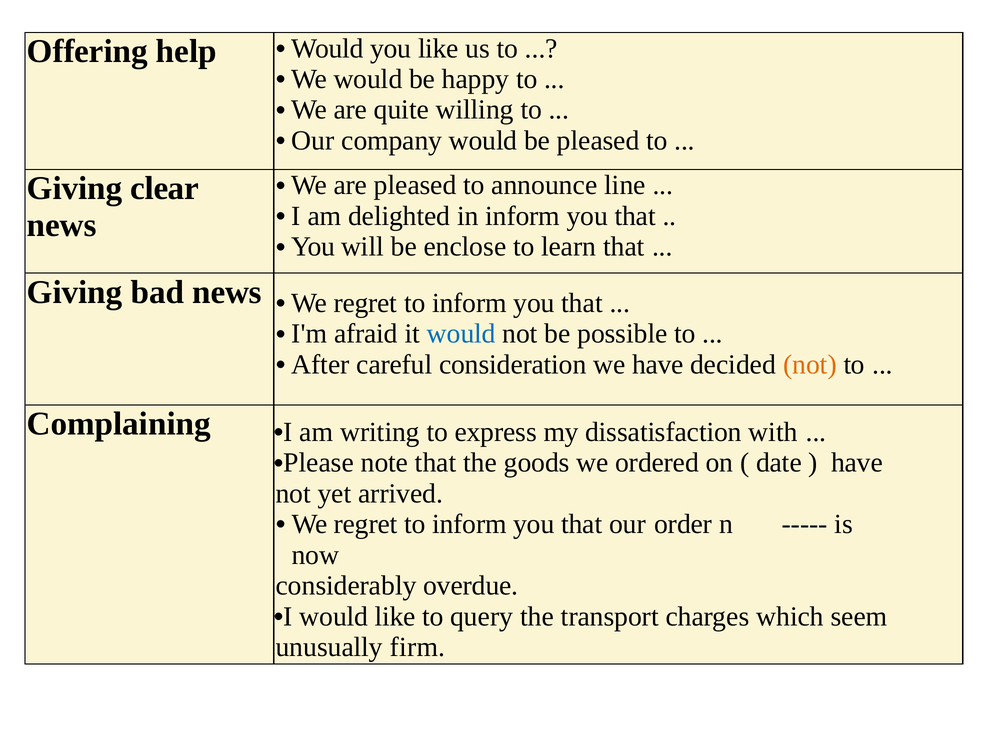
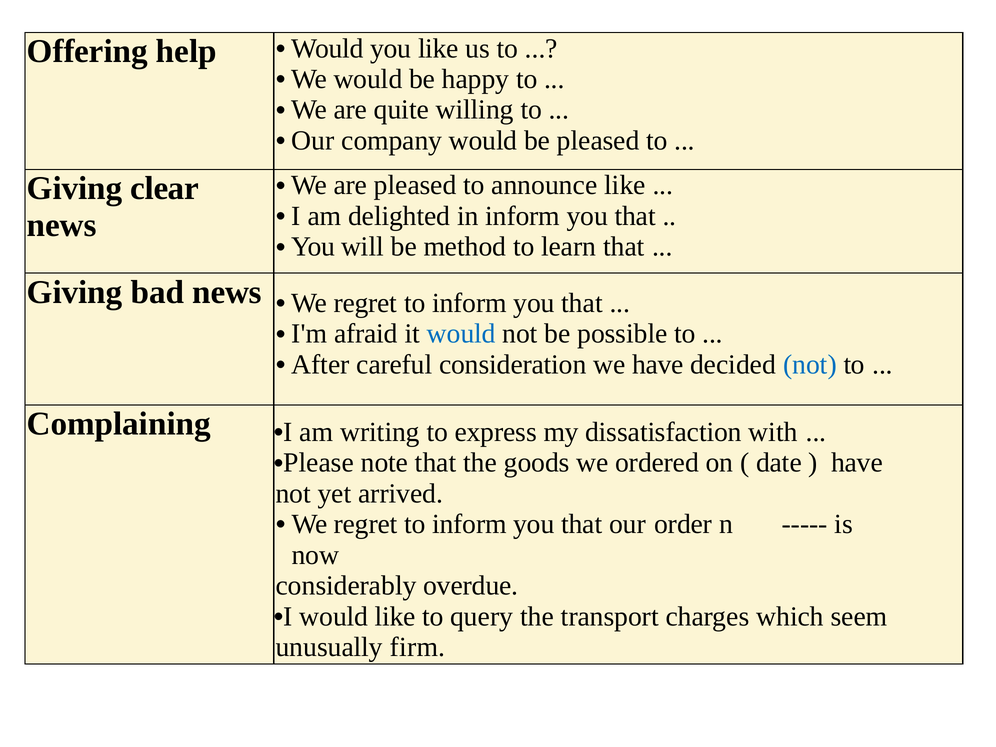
announce line: line -> like
enclose: enclose -> method
not at (810, 364) colour: orange -> blue
